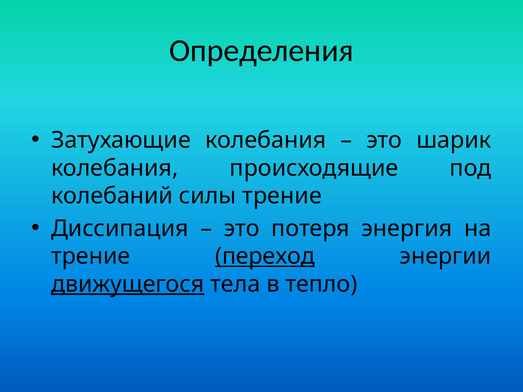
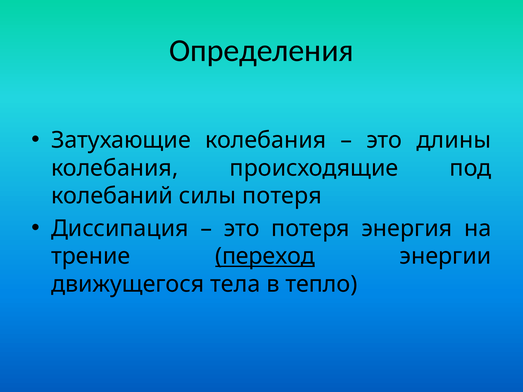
шарик: шарик -> длины
силы трение: трение -> потеря
движущегося underline: present -> none
